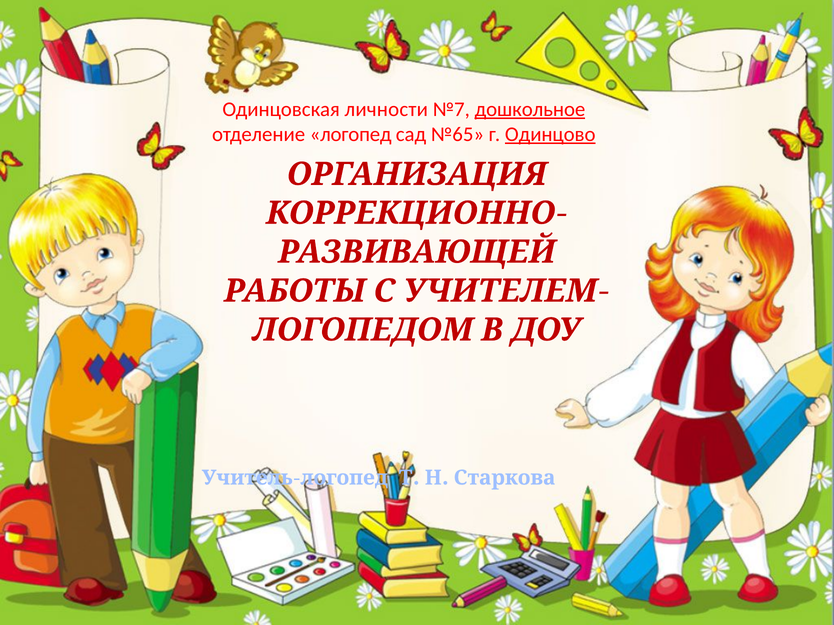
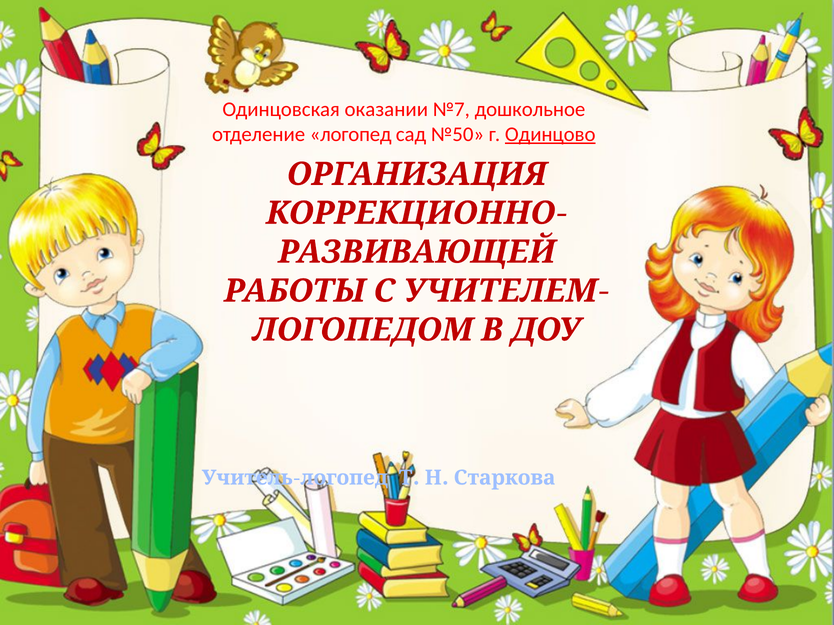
личности: личности -> оказании
дошкольное underline: present -> none
№65: №65 -> №50
